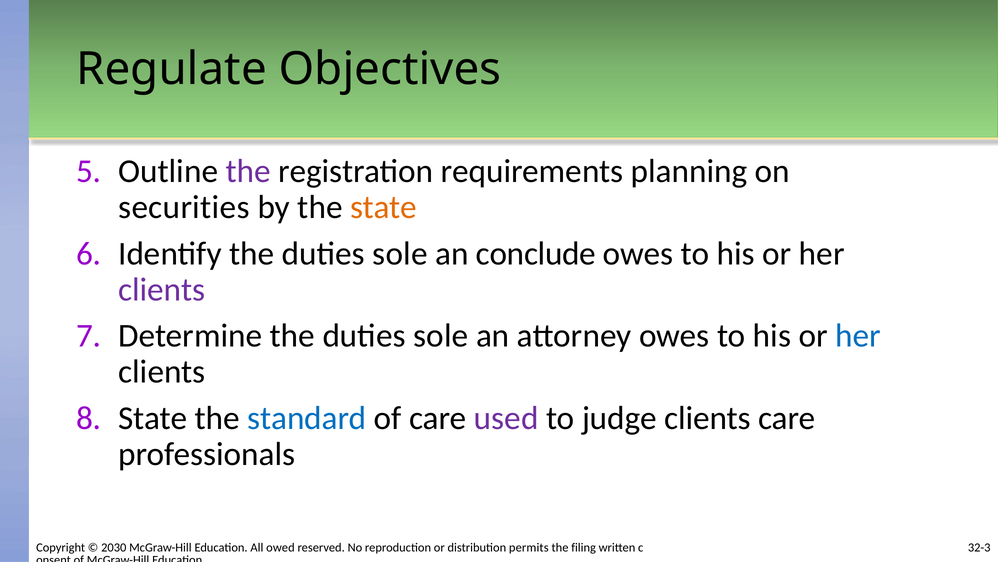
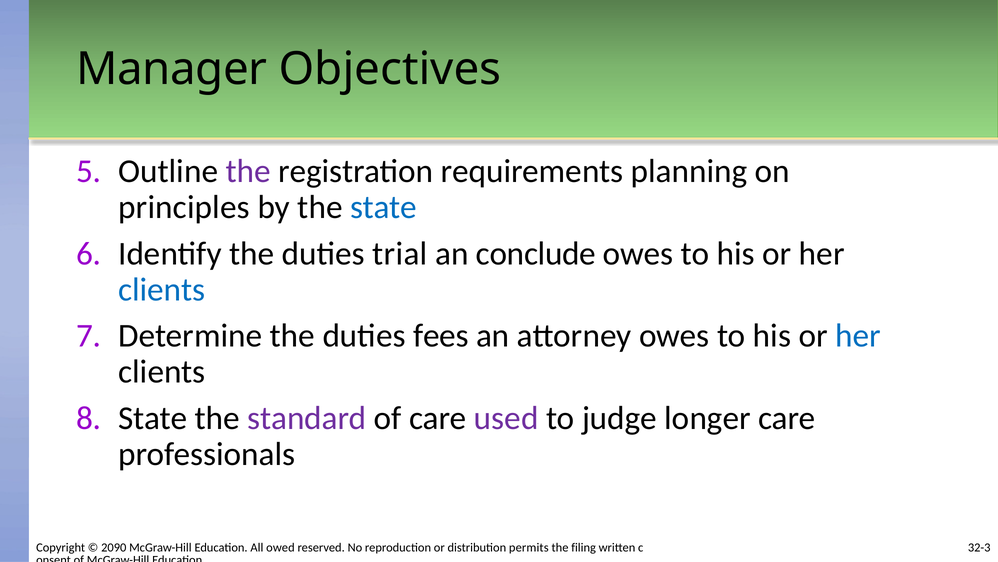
Regulate: Regulate -> Manager
securities: securities -> principles
state at (383, 207) colour: orange -> blue
Identify the duties sole: sole -> trial
clients at (162, 289) colour: purple -> blue
Determine the duties sole: sole -> fees
standard colour: blue -> purple
judge clients: clients -> longer
2030: 2030 -> 2090
